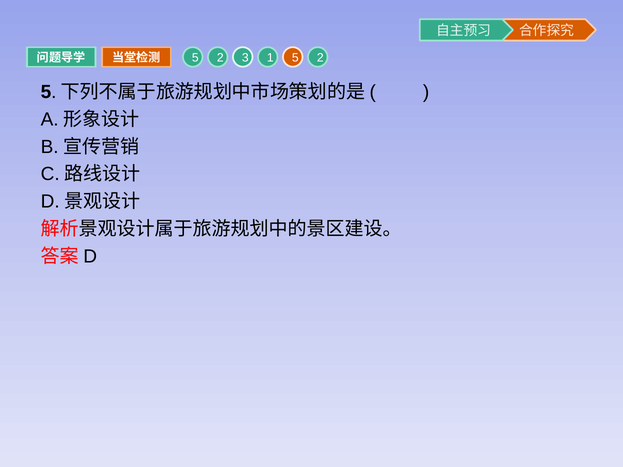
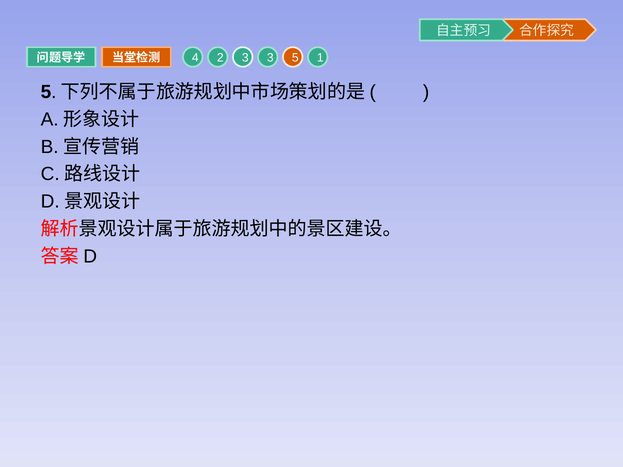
5 at (195, 58): 5 -> 4
3 1: 1 -> 3
2 at (320, 58): 2 -> 1
